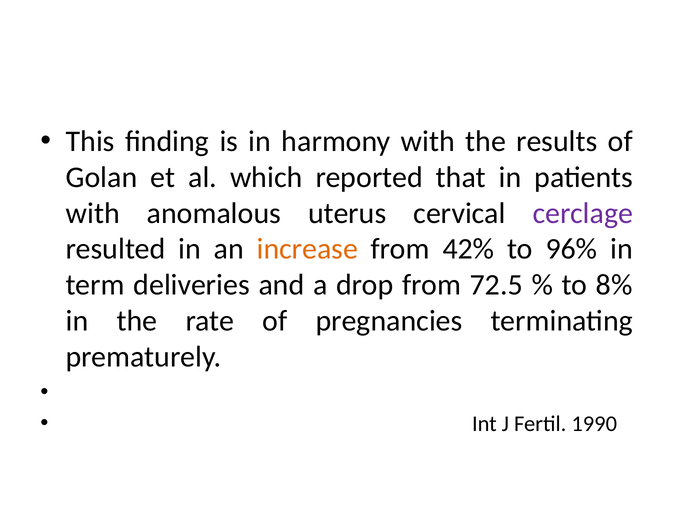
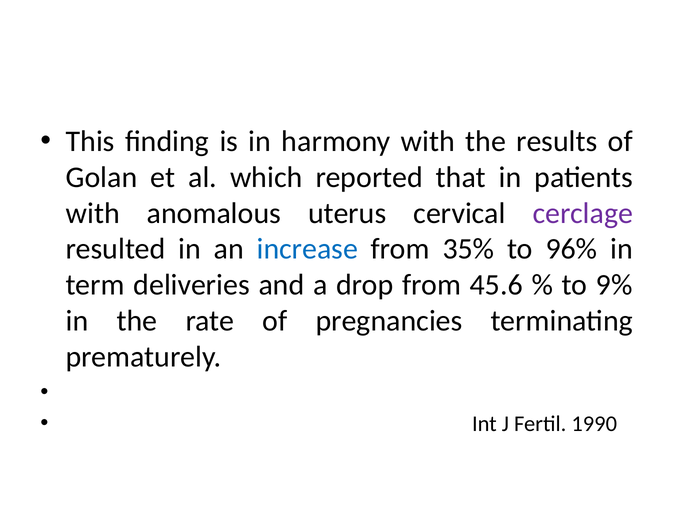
increase colour: orange -> blue
42%: 42% -> 35%
72.5: 72.5 -> 45.6
8%: 8% -> 9%
